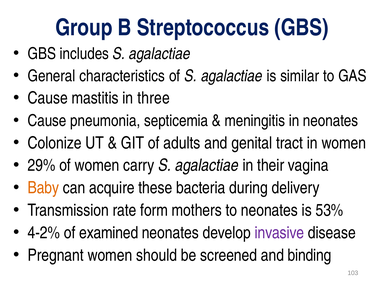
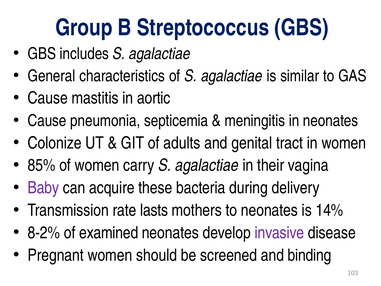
three: three -> aortic
29%: 29% -> 85%
Baby colour: orange -> purple
form: form -> lasts
53%: 53% -> 14%
4-2%: 4-2% -> 8-2%
